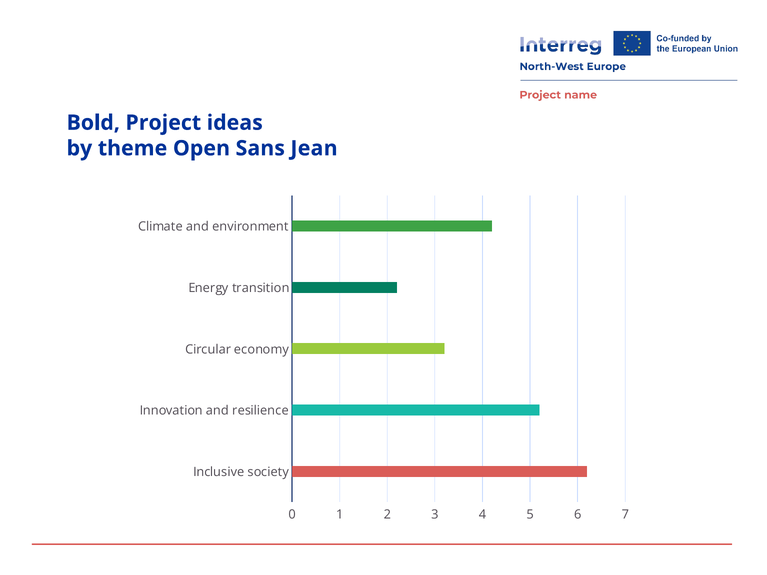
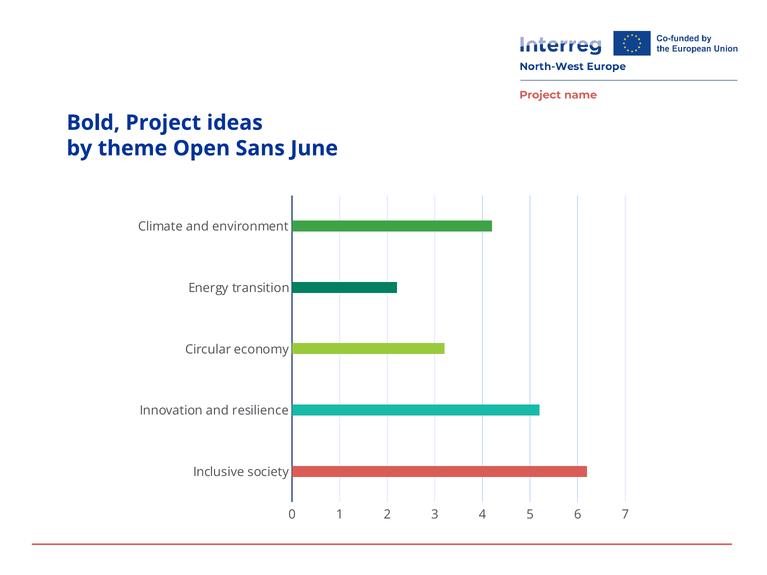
Jean: Jean -> June
